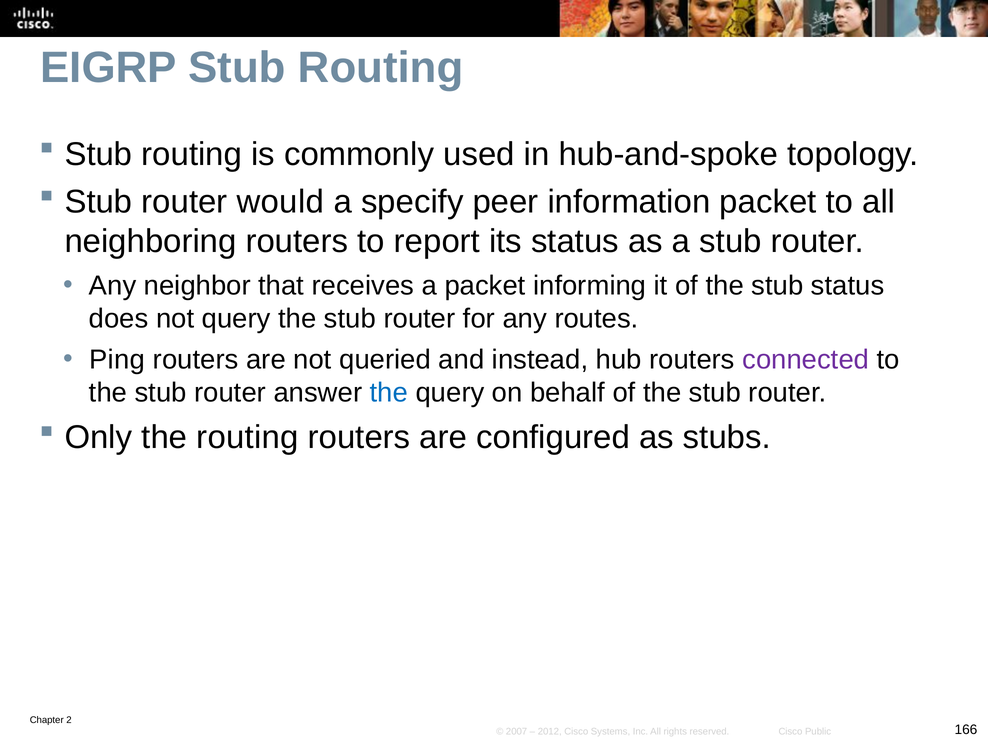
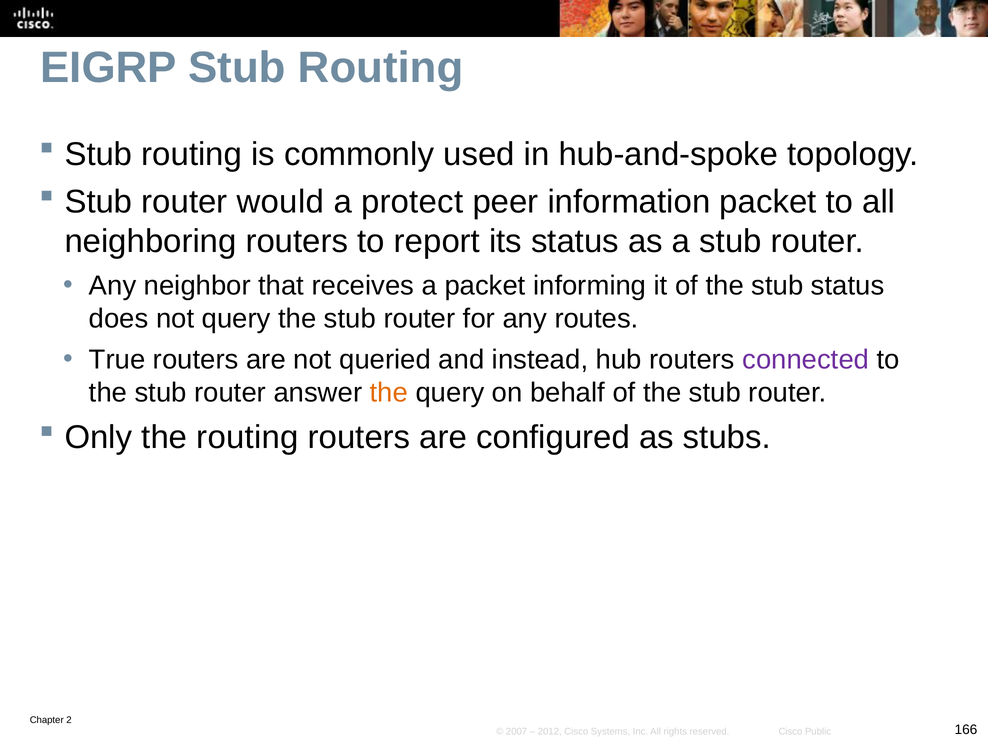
specify: specify -> protect
Ping: Ping -> True
the at (389, 393) colour: blue -> orange
